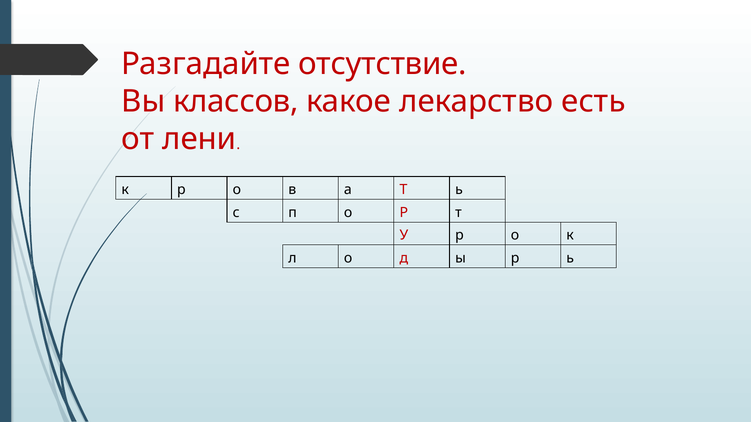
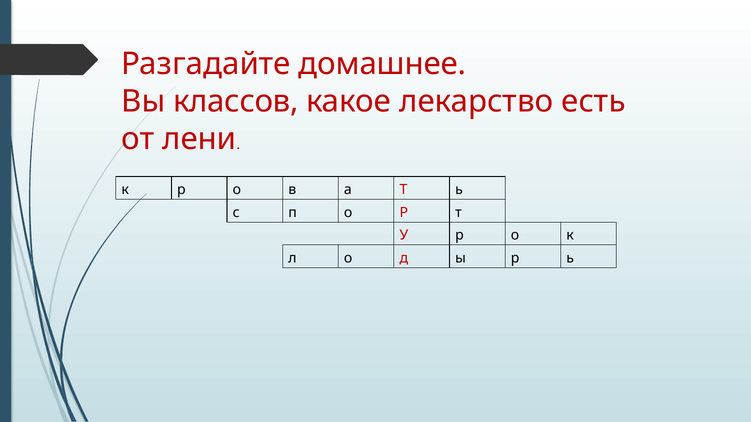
отсутствие: отсутствие -> домашнее
